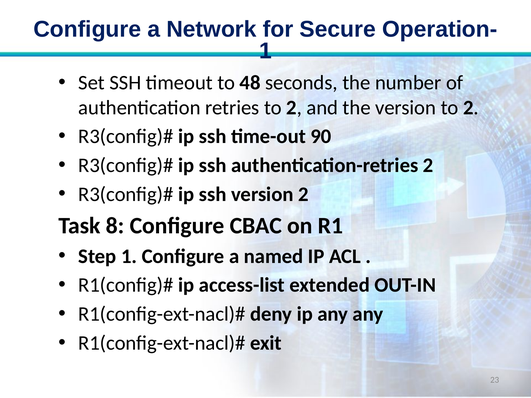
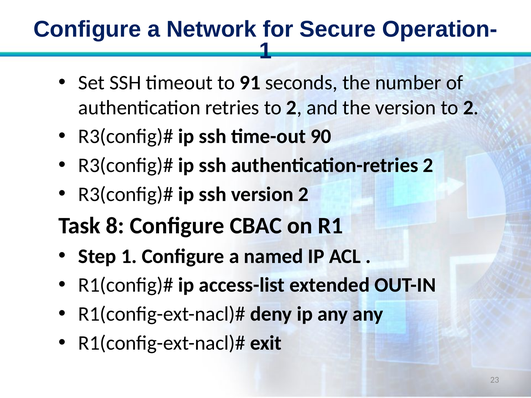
48: 48 -> 91
